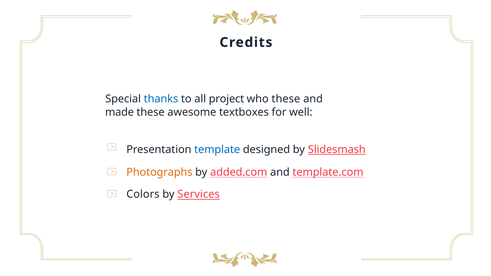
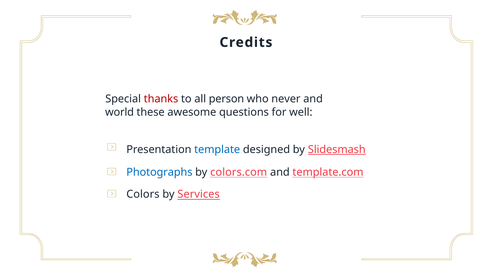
thanks colour: blue -> red
project: project -> person
who these: these -> never
made: made -> world
textboxes: textboxes -> questions
Photographs colour: orange -> blue
added.com: added.com -> colors.com
